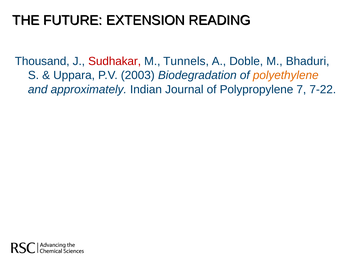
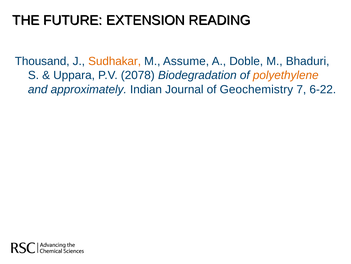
Sudhakar colour: red -> orange
Tunnels: Tunnels -> Assume
2003: 2003 -> 2078
Polypropylene: Polypropylene -> Geochemistry
7-22: 7-22 -> 6-22
